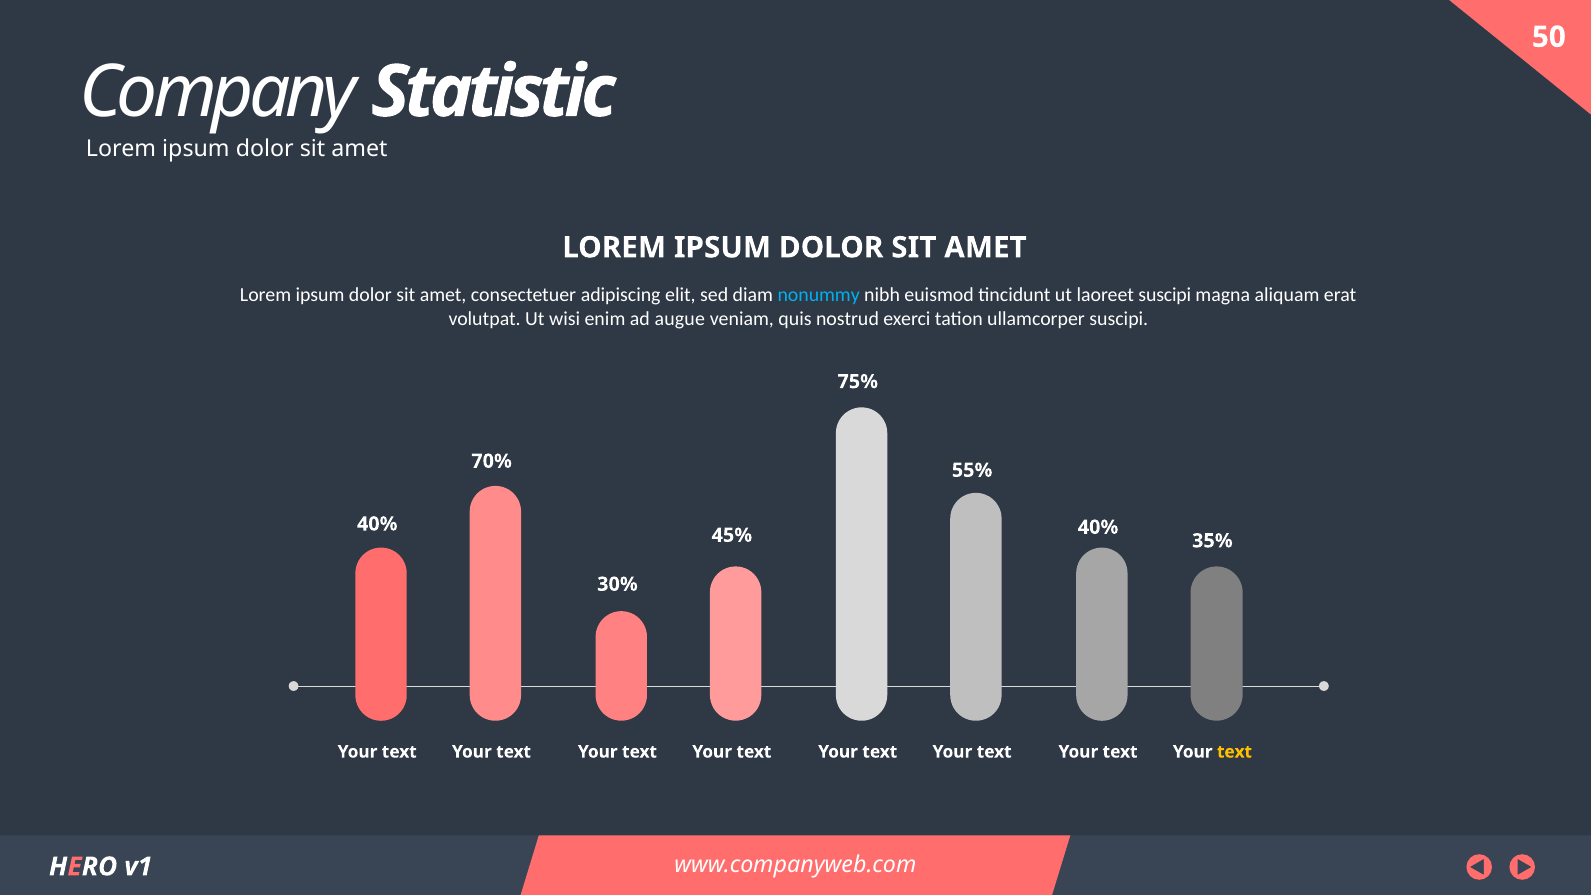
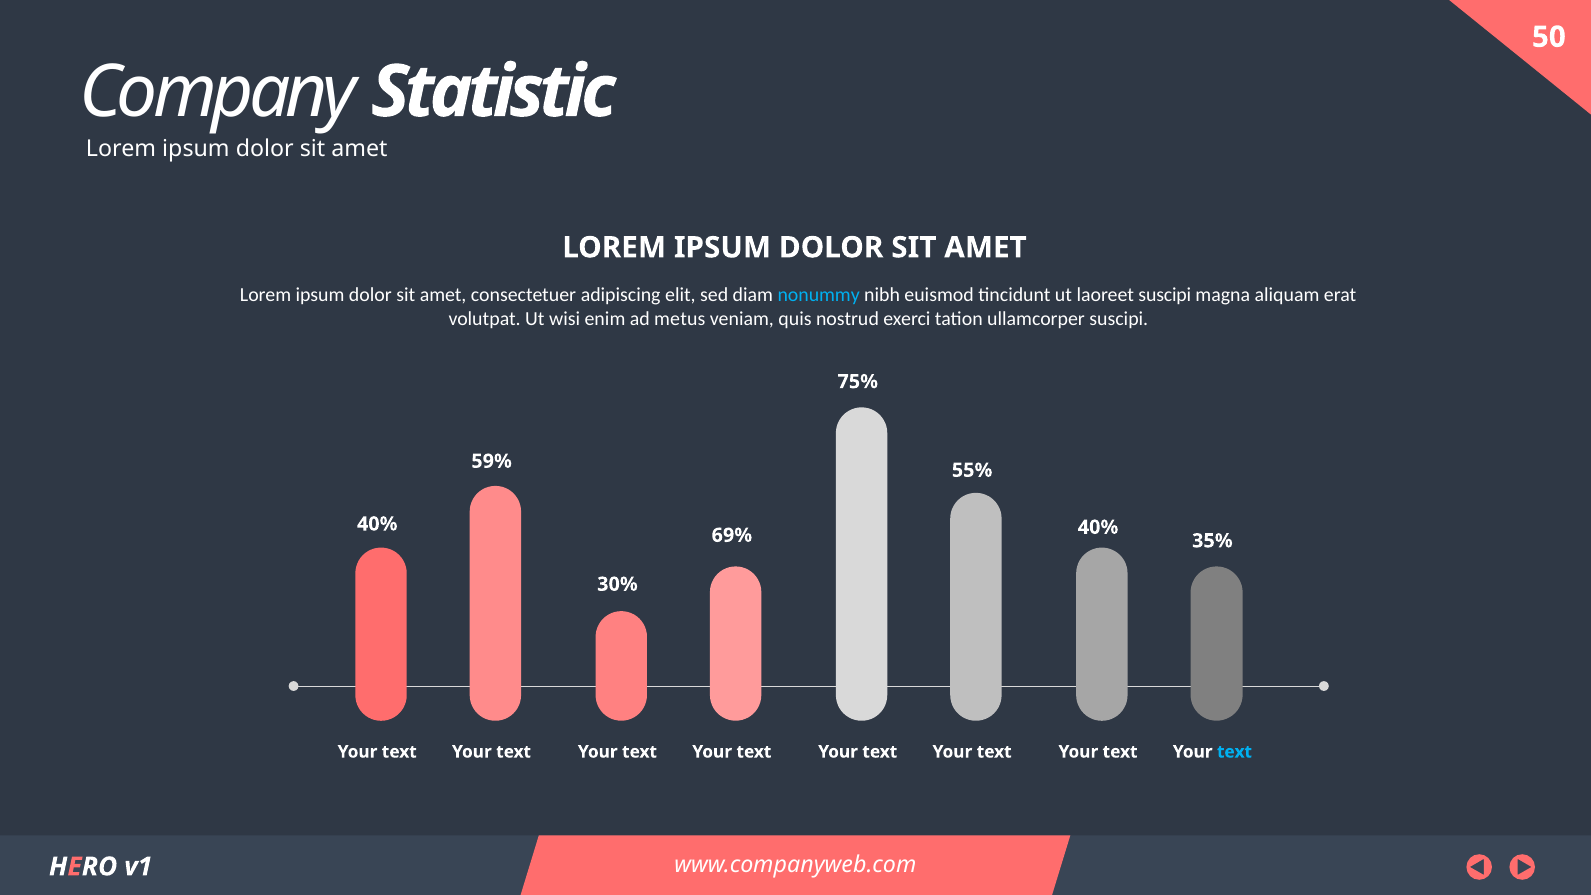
augue: augue -> metus
70%: 70% -> 59%
45%: 45% -> 69%
text at (1234, 752) colour: yellow -> light blue
